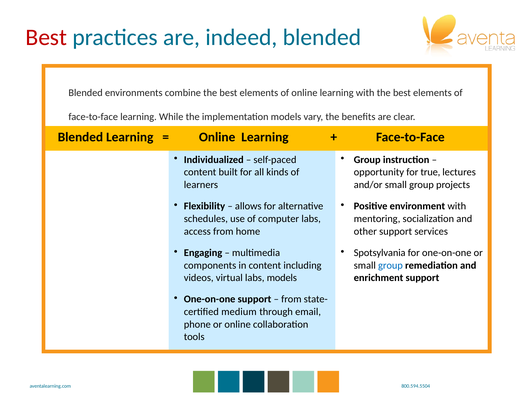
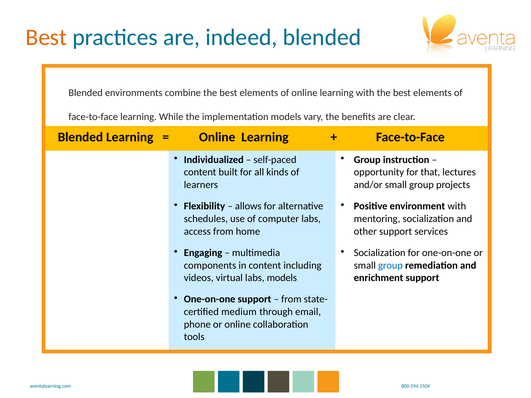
Best at (46, 37) colour: red -> orange
true: true -> that
Spotsylvania at (380, 253): Spotsylvania -> Socialization
